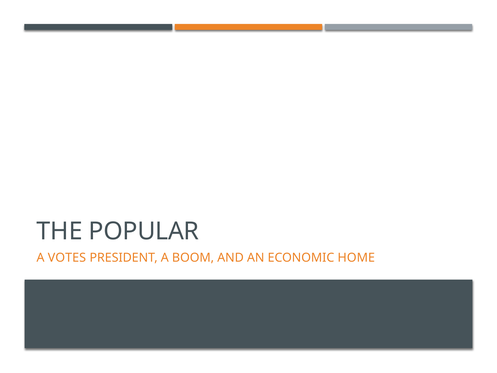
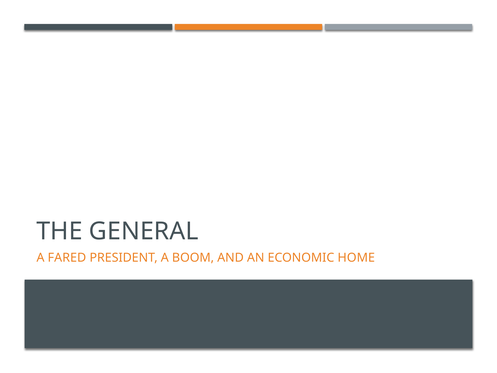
POPULAR: POPULAR -> GENERAL
VOTES: VOTES -> FARED
